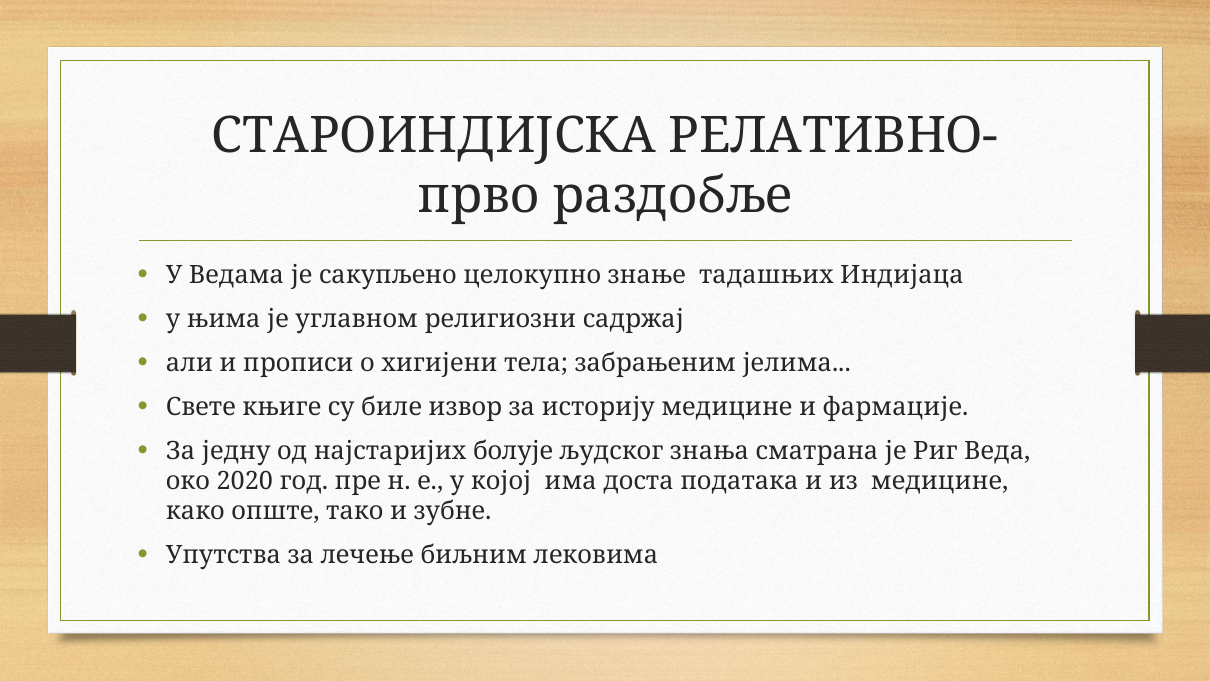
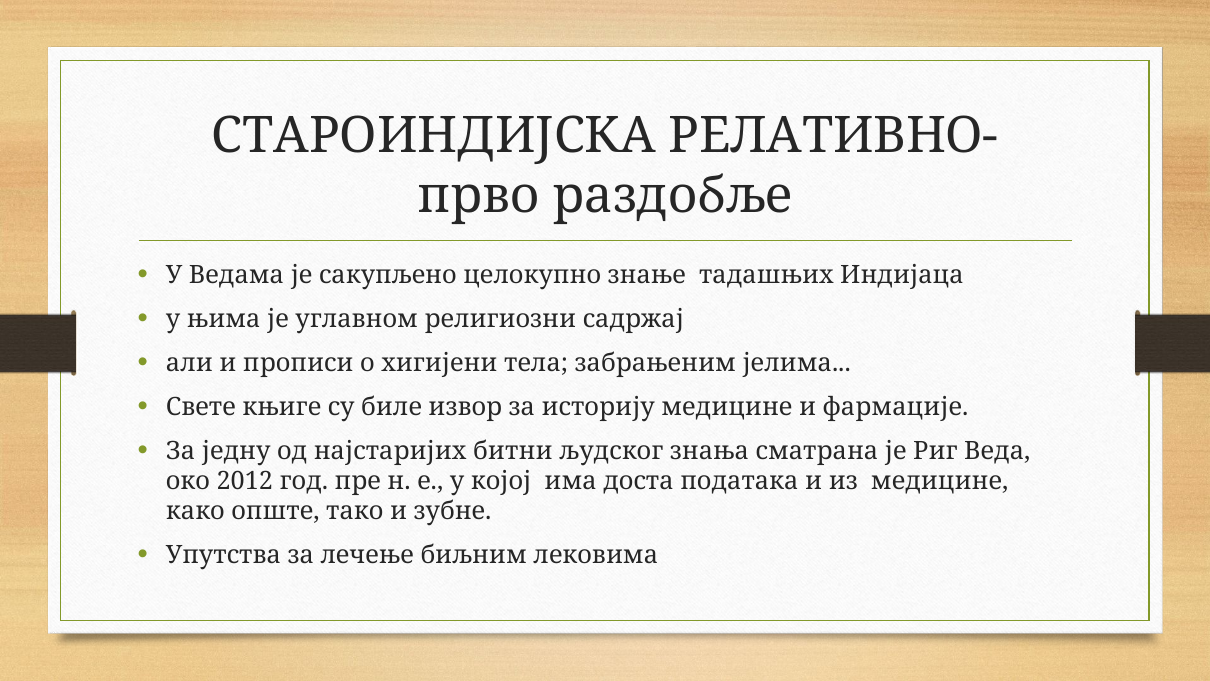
болује: болује -> битни
2020: 2020 -> 2012
